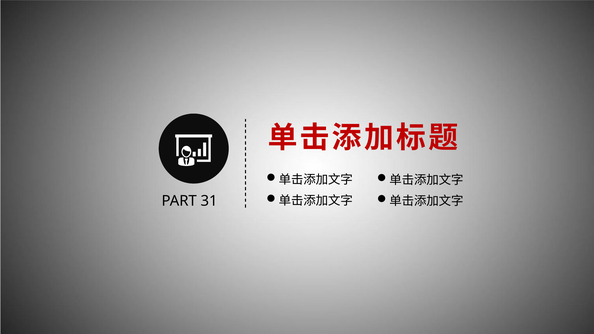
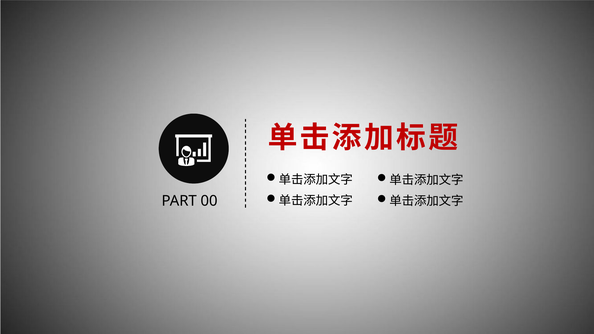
31: 31 -> 00
